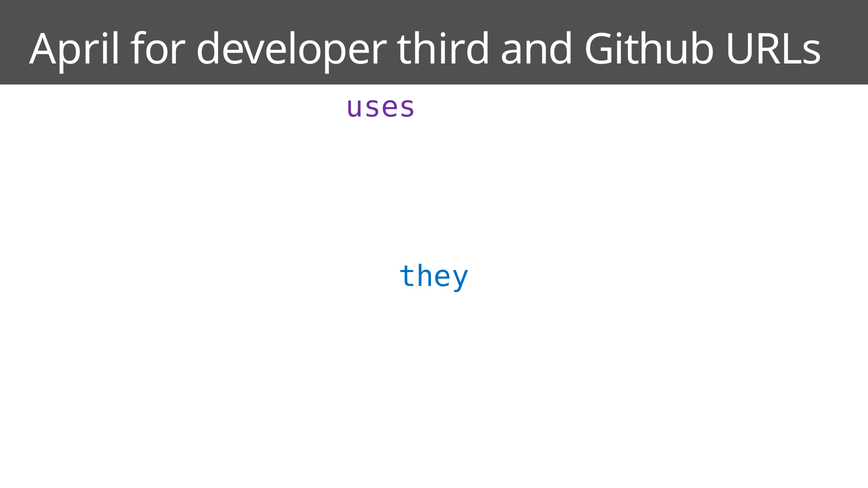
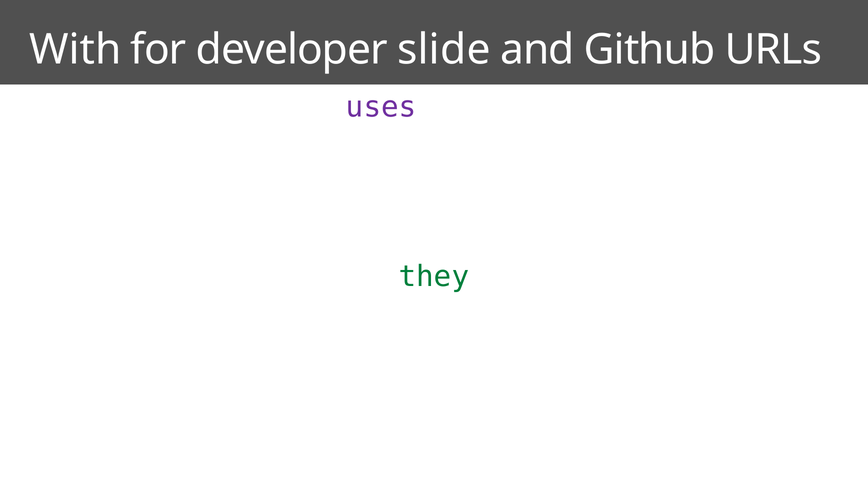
April: April -> With
developer third: third -> slide
they at (434, 277) colour: blue -> green
